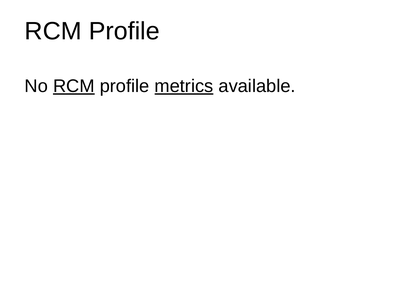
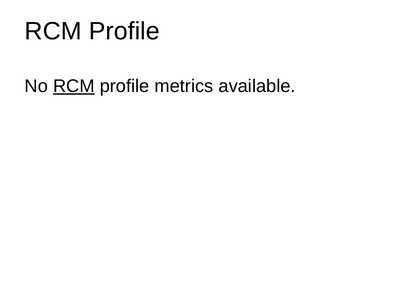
metrics underline: present -> none
